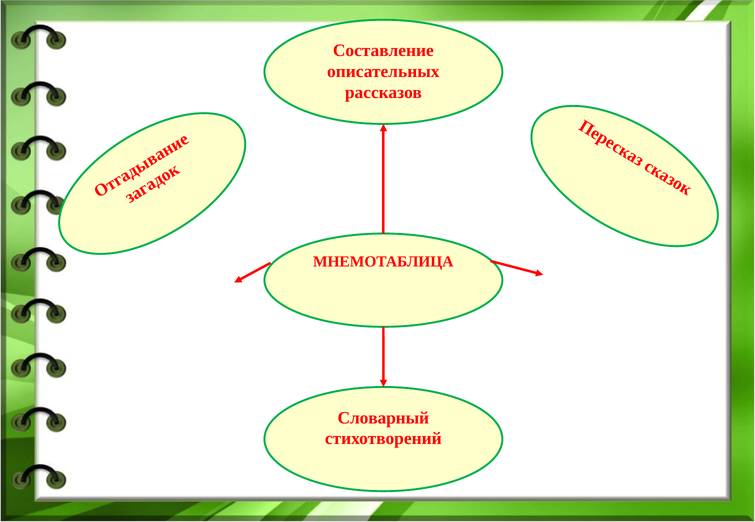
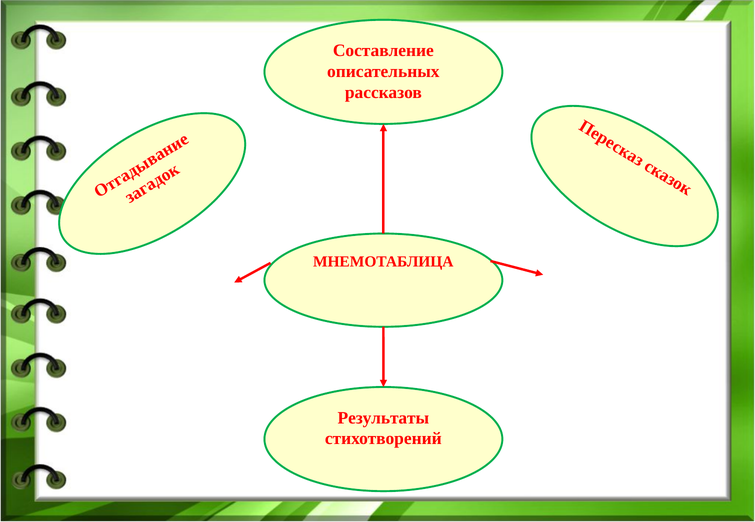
Словарный: Словарный -> Результаты
